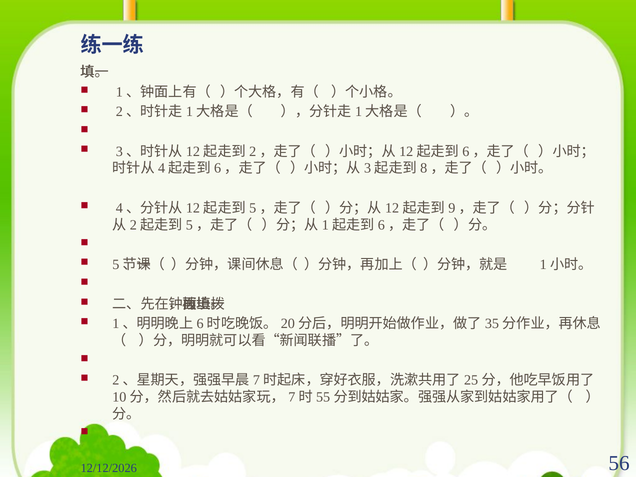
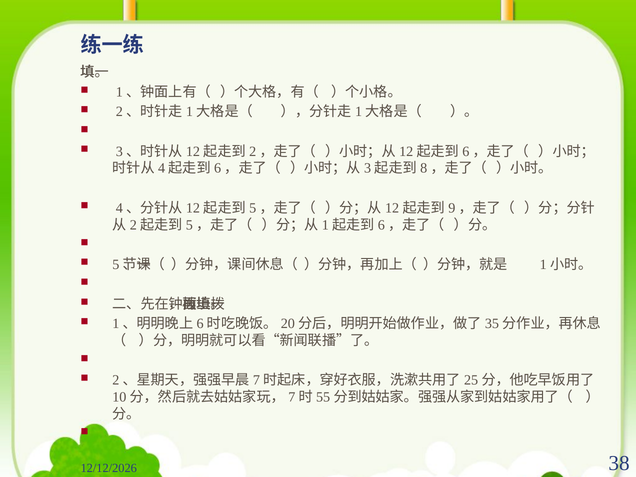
56: 56 -> 38
